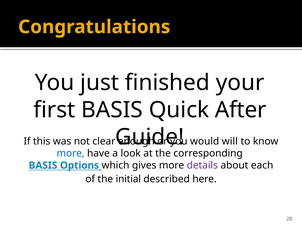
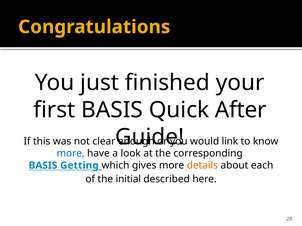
will: will -> link
Options: Options -> Getting
details colour: purple -> orange
